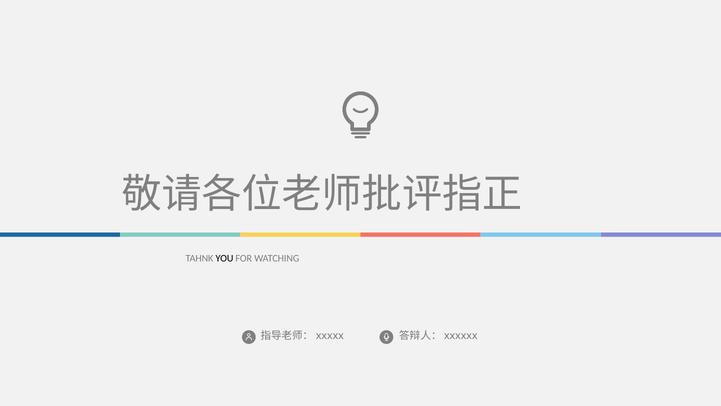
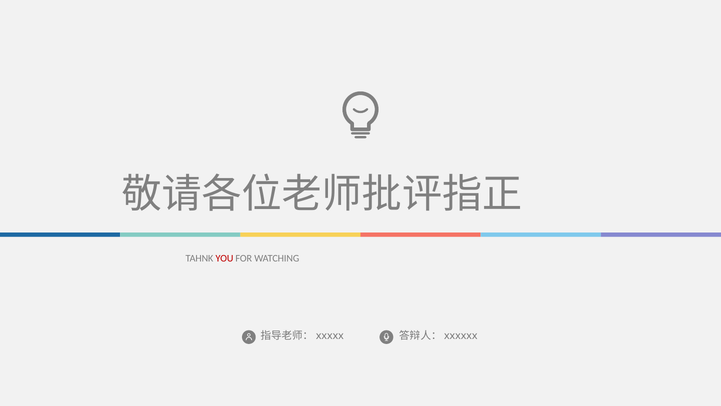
YOU colour: black -> red
